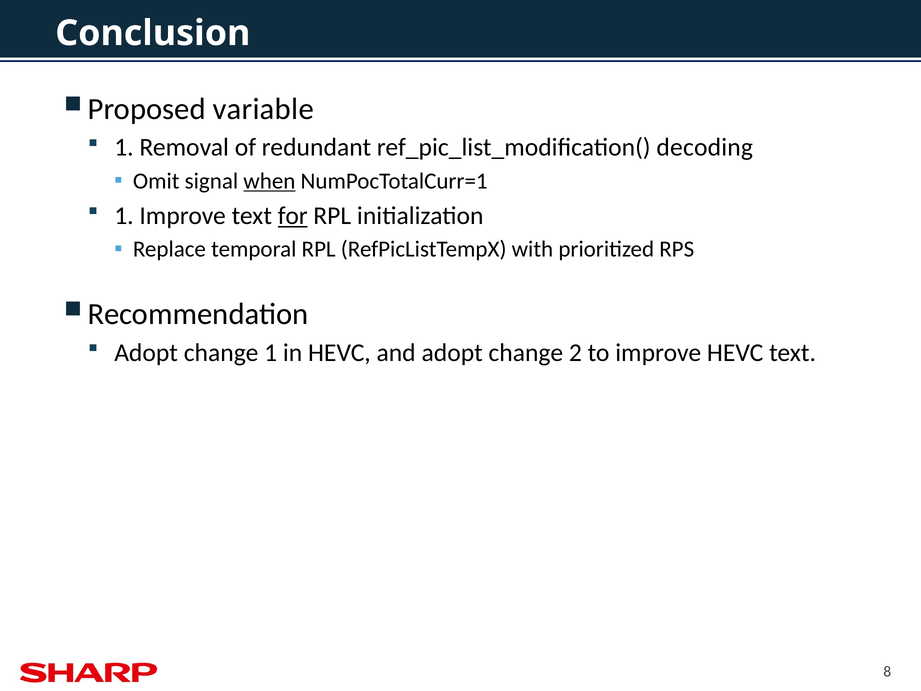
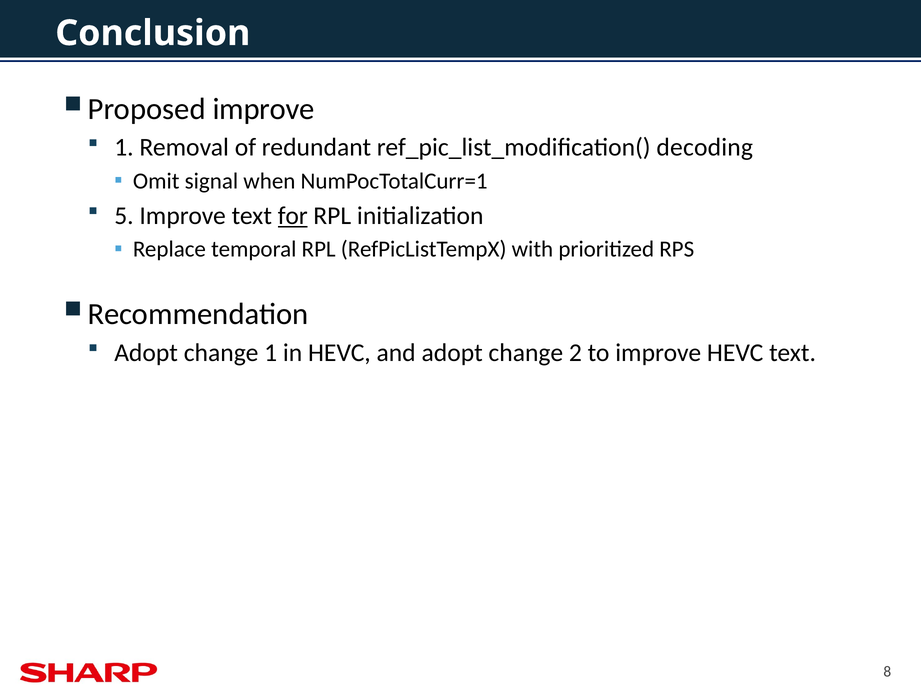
variable at (263, 109): variable -> improve
when underline: present -> none
1 at (124, 216): 1 -> 5
